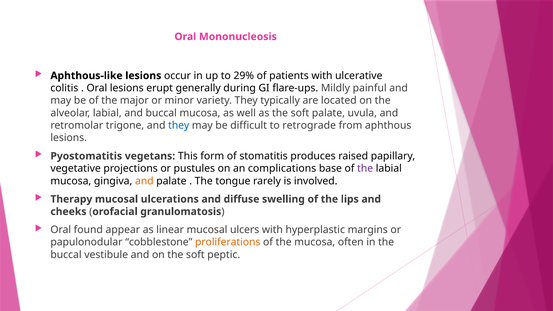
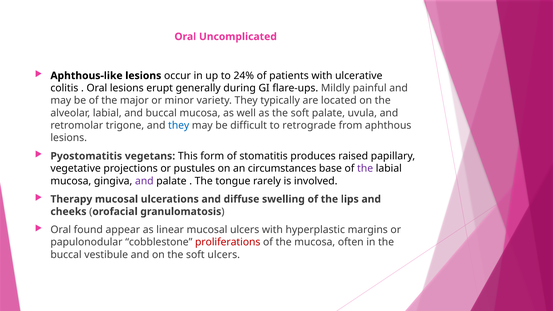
Mononucleosis: Mononucleosis -> Uncomplicated
29%: 29% -> 24%
complications: complications -> circumstances
and at (144, 181) colour: orange -> purple
proliferations colour: orange -> red
soft peptic: peptic -> ulcers
